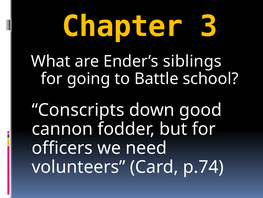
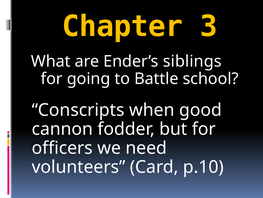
down: down -> when
p.74: p.74 -> p.10
